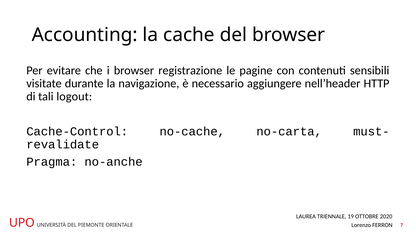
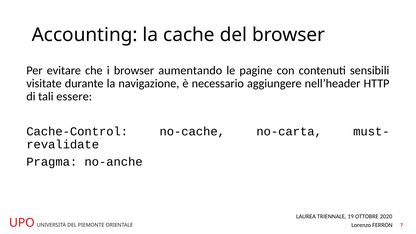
registrazione: registrazione -> aumentando
logout: logout -> essere
